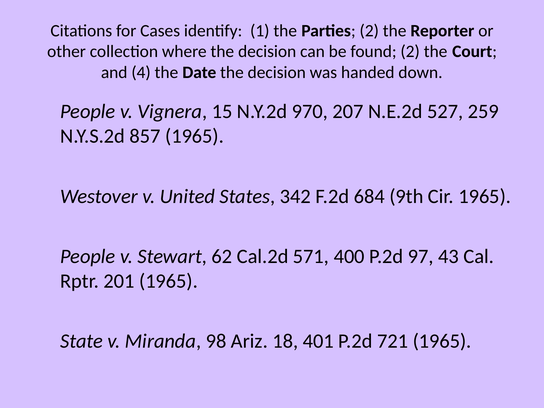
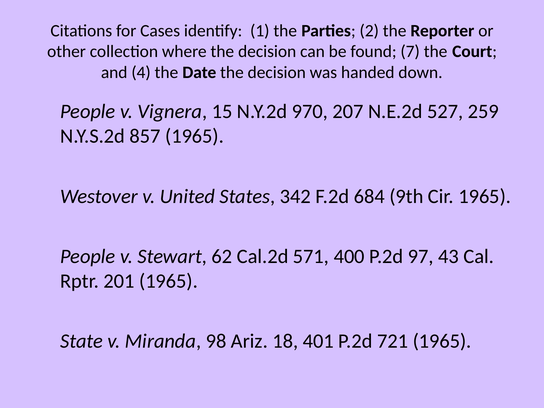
found 2: 2 -> 7
